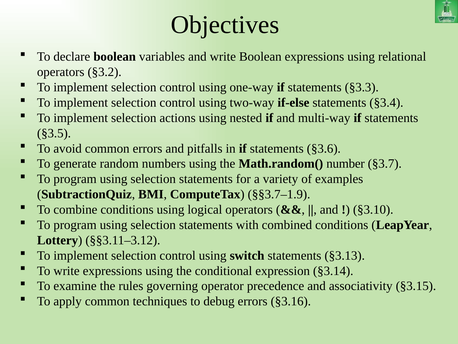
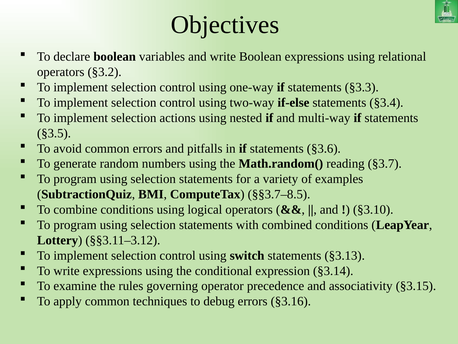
number: number -> reading
§§3.7–1.9: §§3.7–1.9 -> §§3.7–8.5
